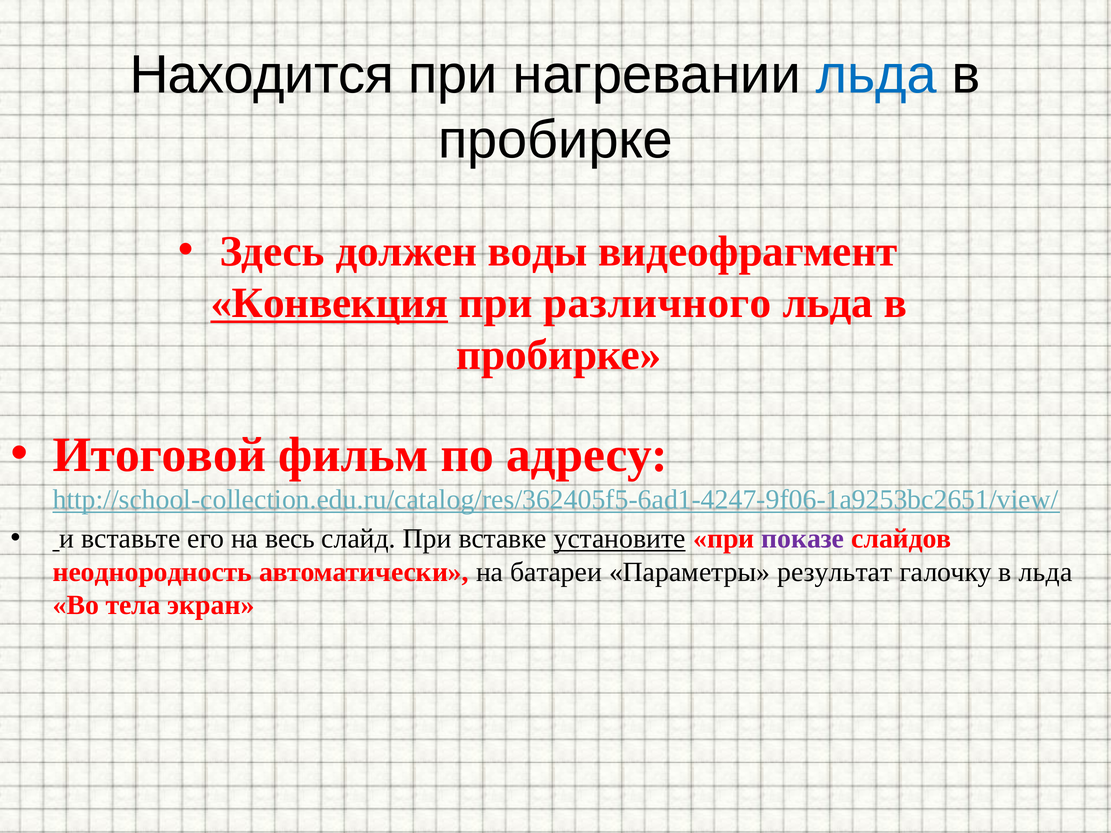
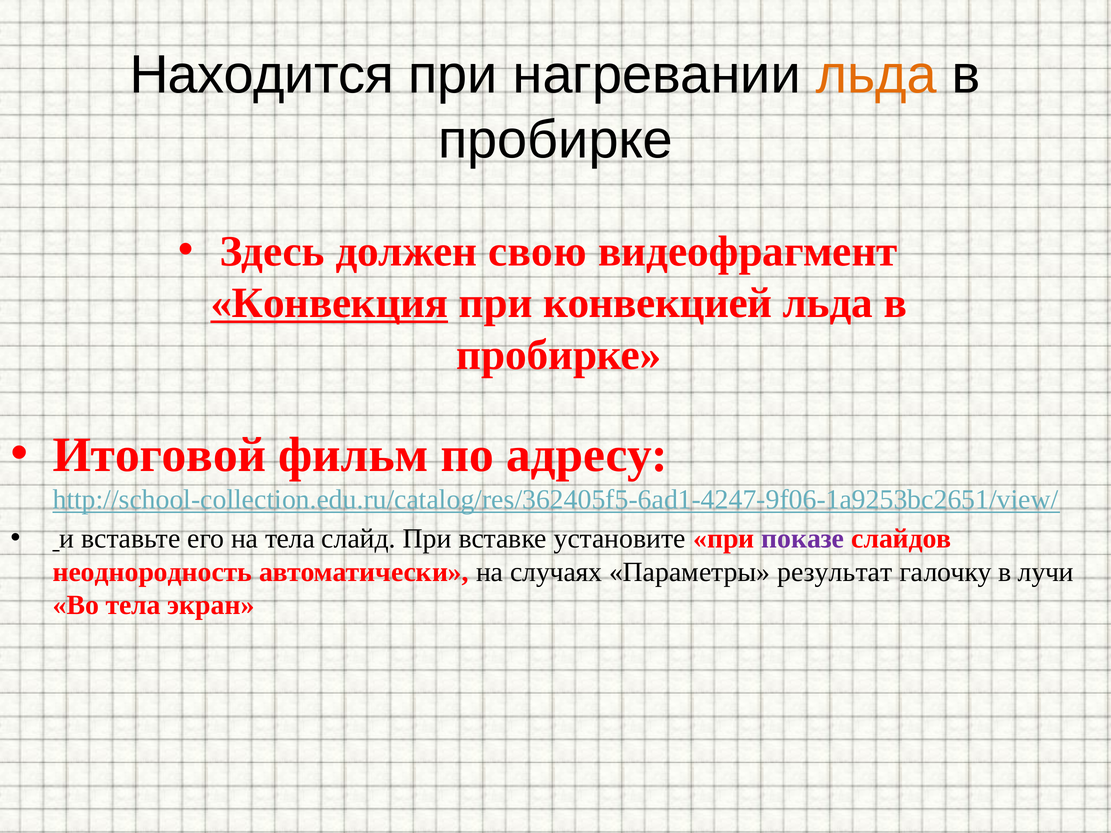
льда at (876, 75) colour: blue -> orange
воды: воды -> свою
различного: различного -> конвекцией
на весь: весь -> тела
установите underline: present -> none
батареи: батареи -> случаях
в льда: льда -> лучи
